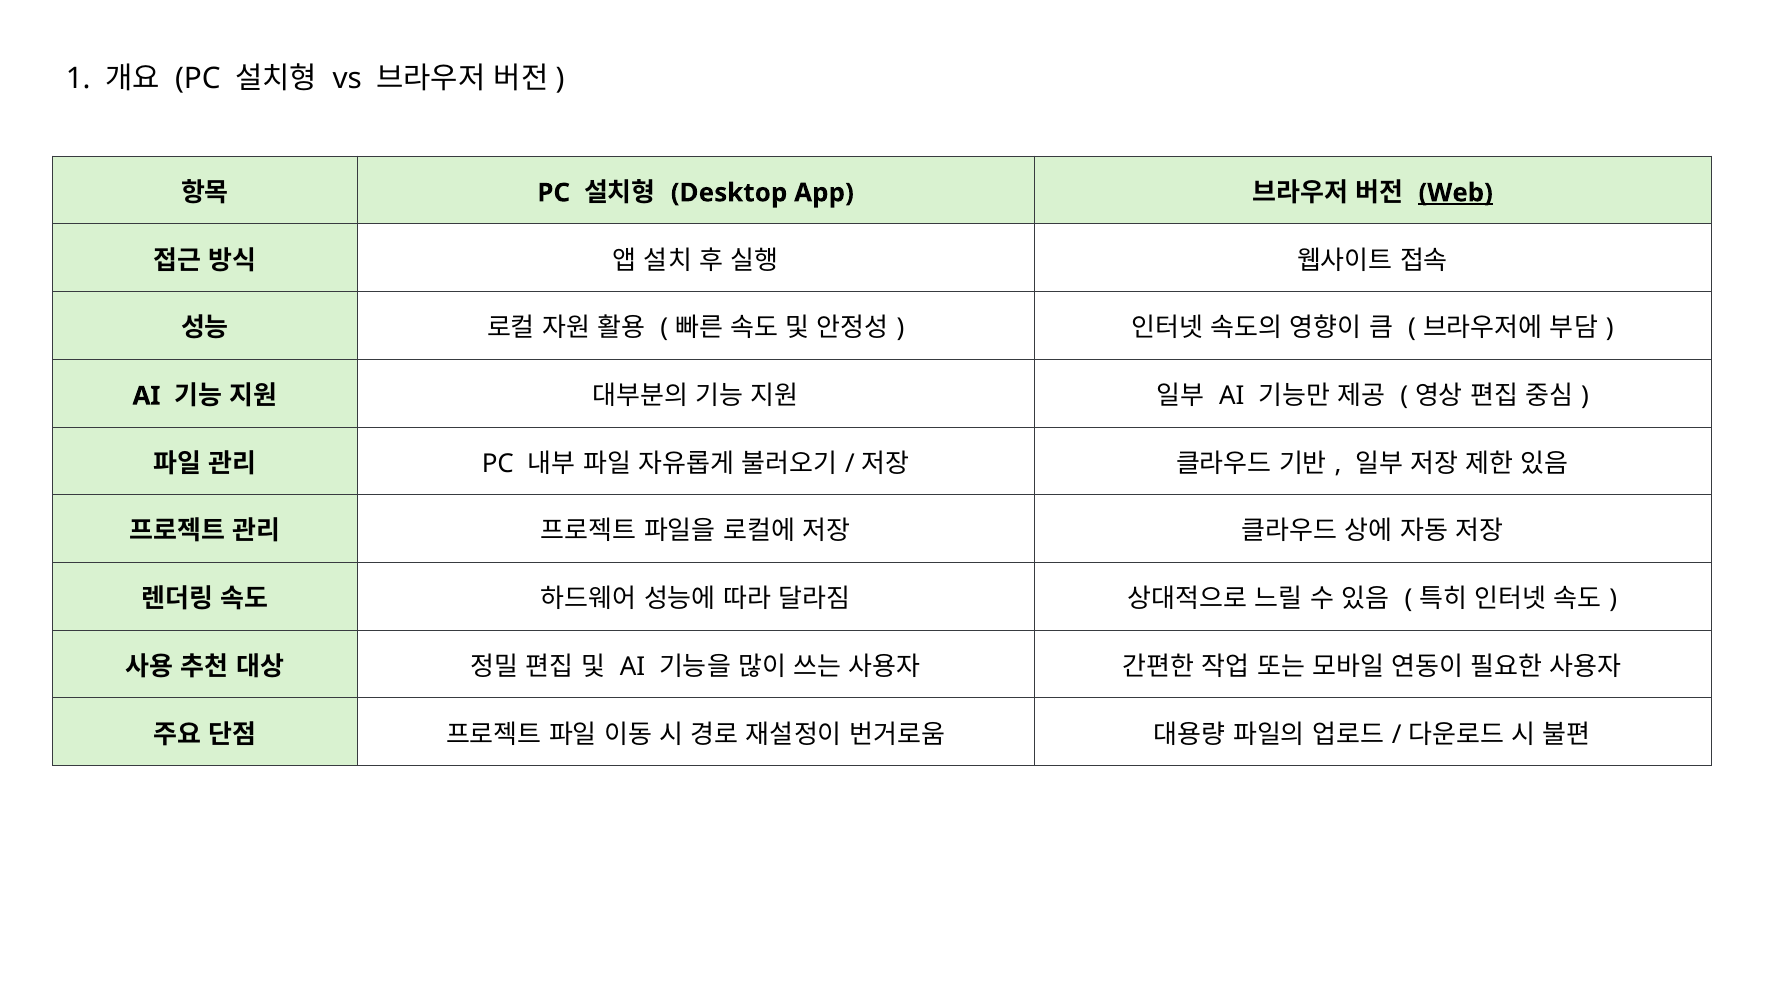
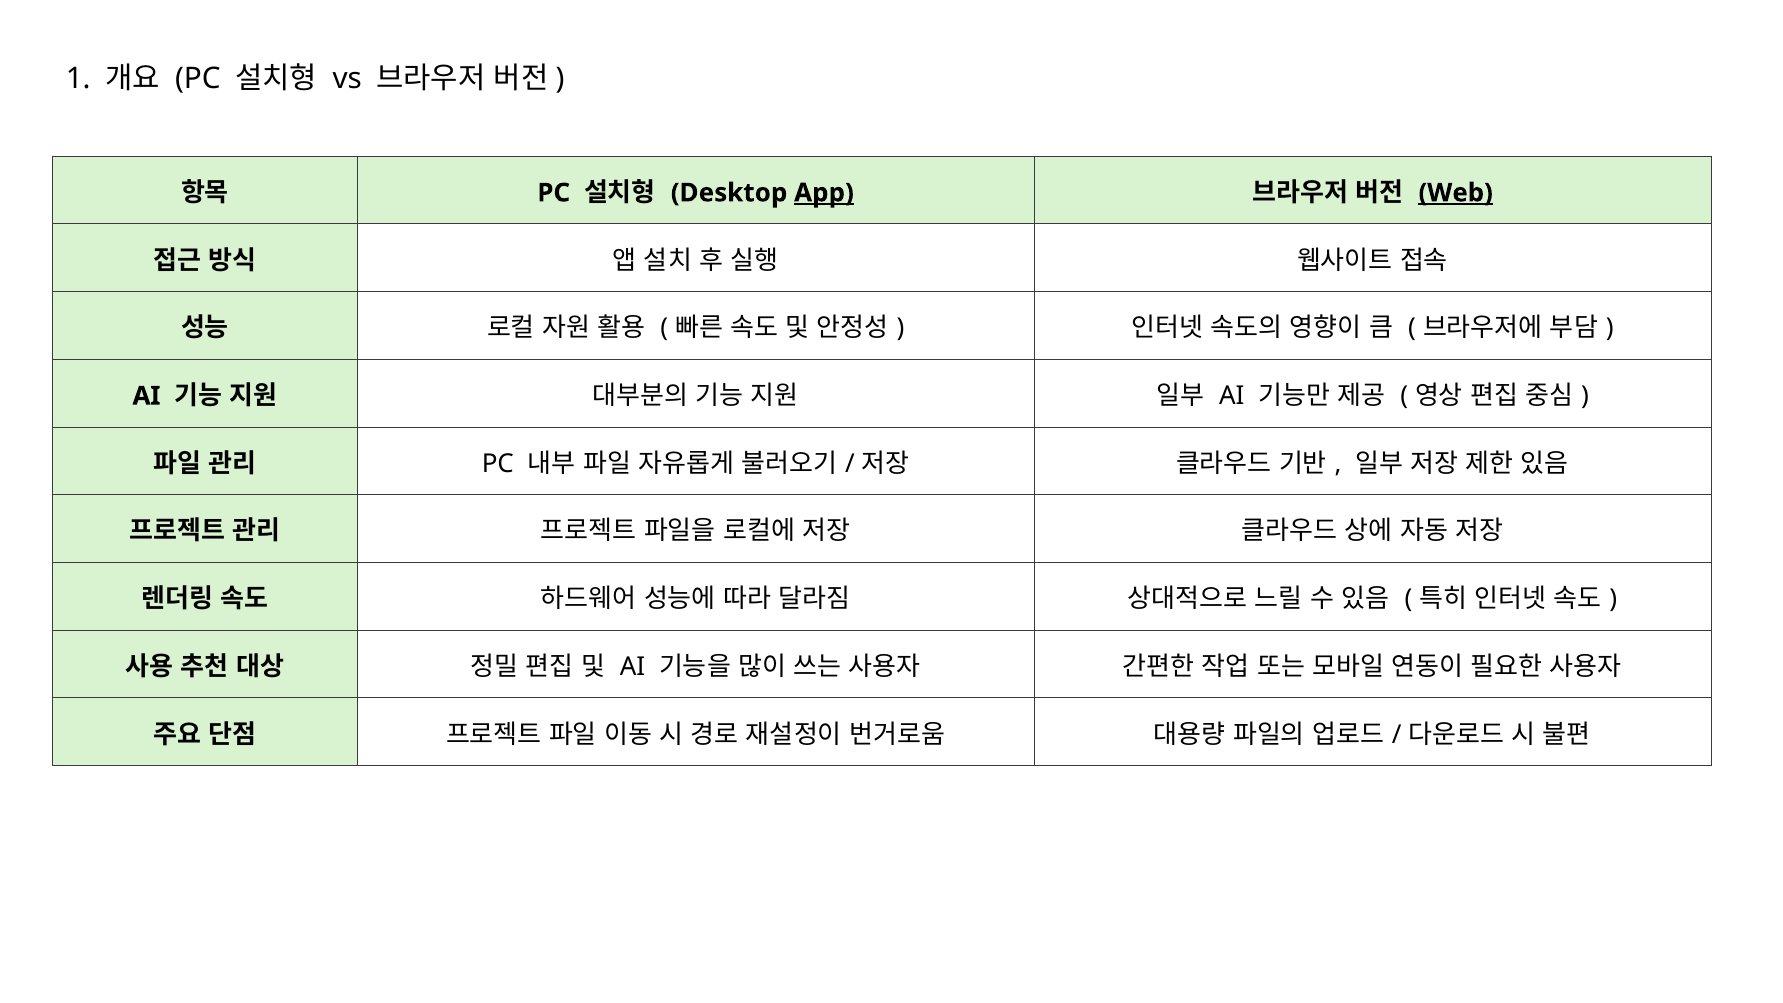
App underline: none -> present
